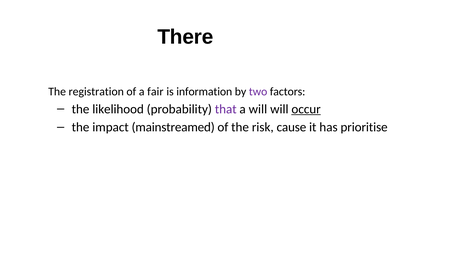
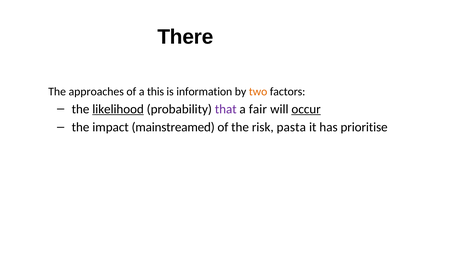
registration: registration -> approaches
fair: fair -> this
two colour: purple -> orange
likelihood underline: none -> present
a will: will -> fair
cause: cause -> pasta
